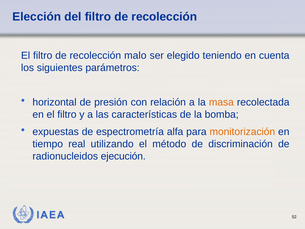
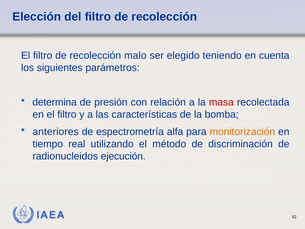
horizontal: horizontal -> determina
masa colour: orange -> red
expuestas: expuestas -> anteriores
